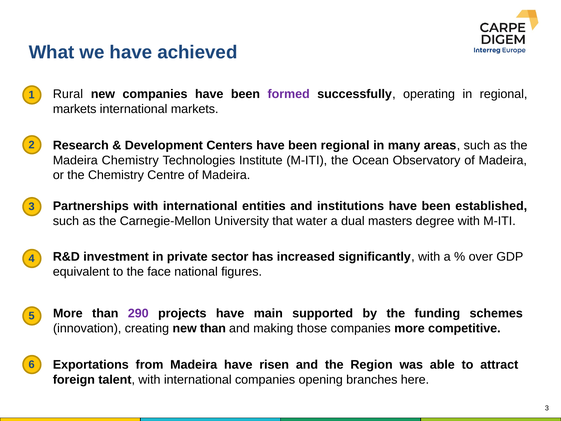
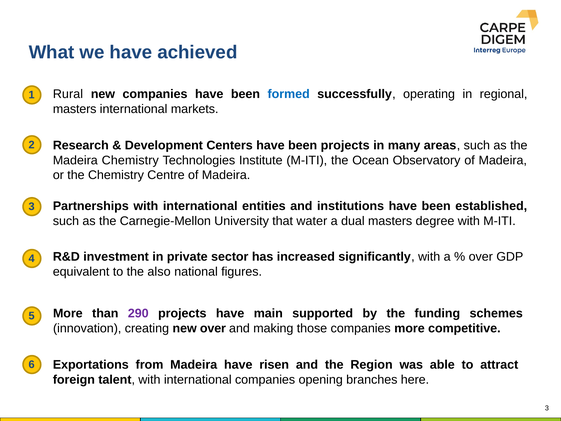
formed colour: purple -> blue
markets at (75, 109): markets -> masters
been regional: regional -> projects
face: face -> also
new than: than -> over
